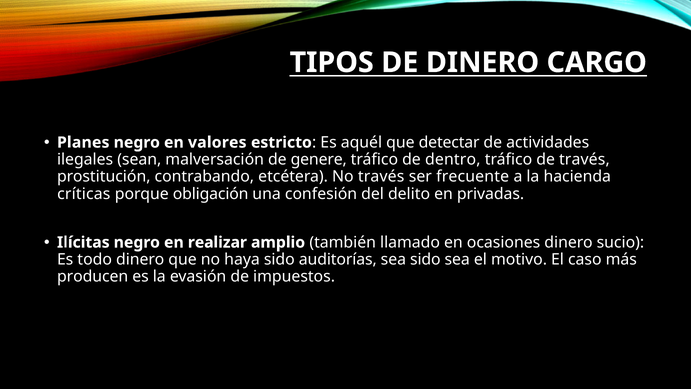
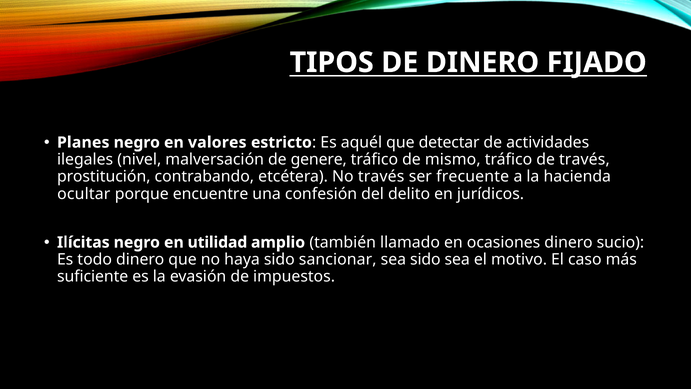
CARGO: CARGO -> FIJADO
sean: sean -> nivel
dentro: dentro -> mismo
críticas: críticas -> ocultar
obligación: obligación -> encuentre
privadas: privadas -> jurídicos
realizar: realizar -> utilidad
auditorías: auditorías -> sancionar
producen: producen -> suficiente
